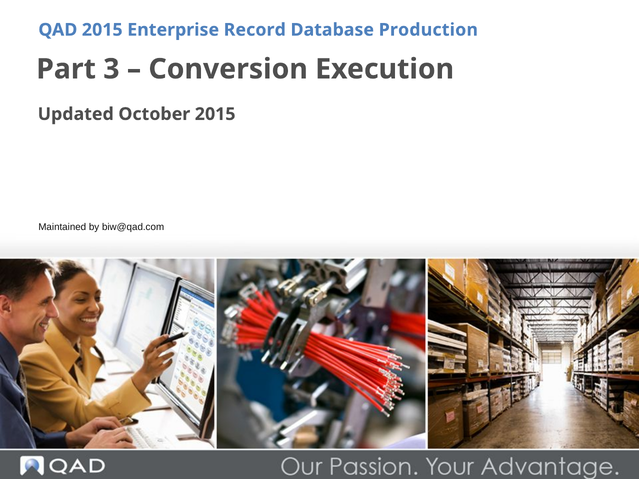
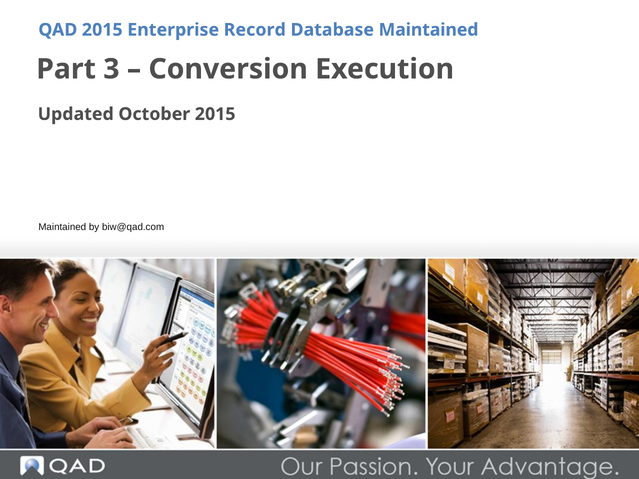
Database Production: Production -> Maintained
